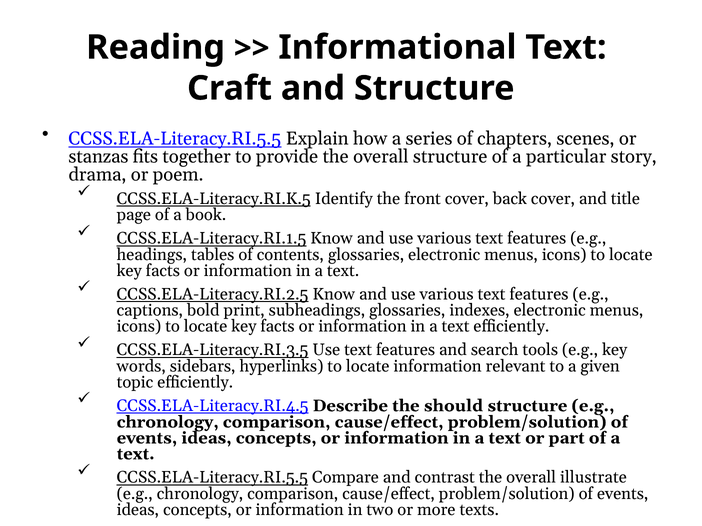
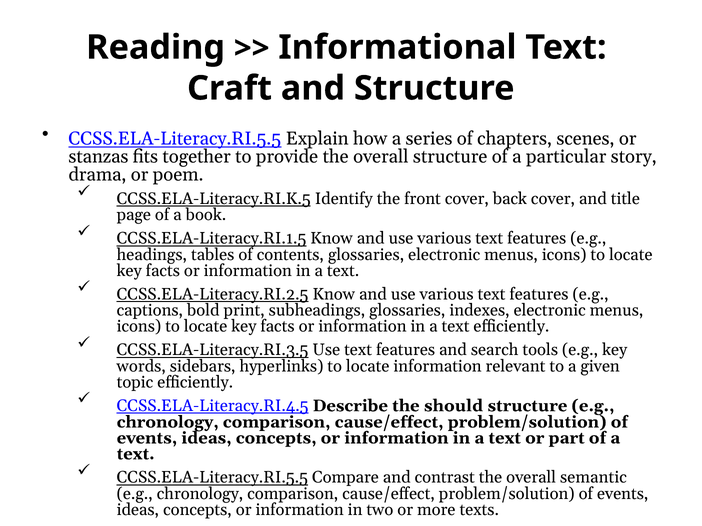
illustrate: illustrate -> semantic
